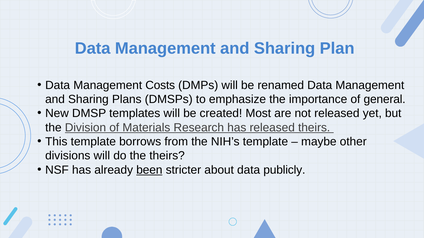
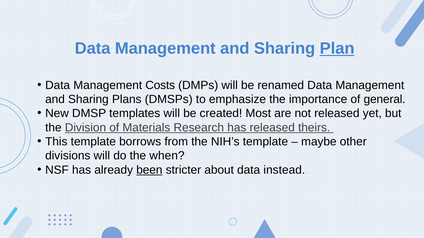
Plan underline: none -> present
the theirs: theirs -> when
publicly: publicly -> instead
